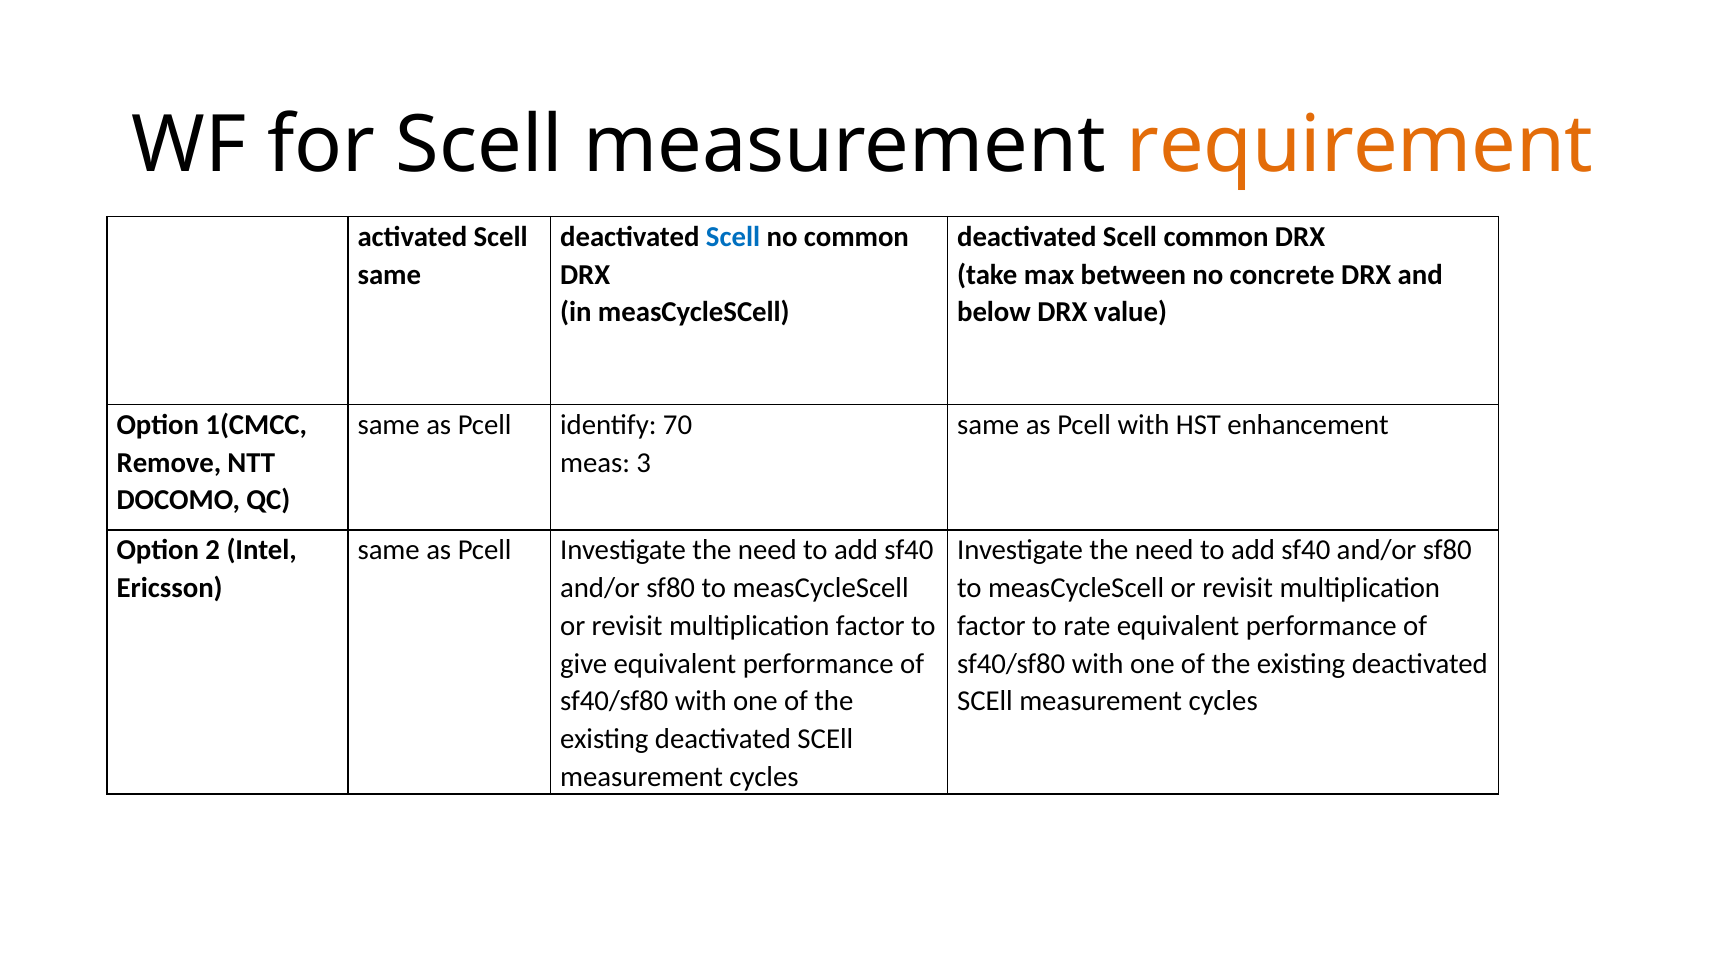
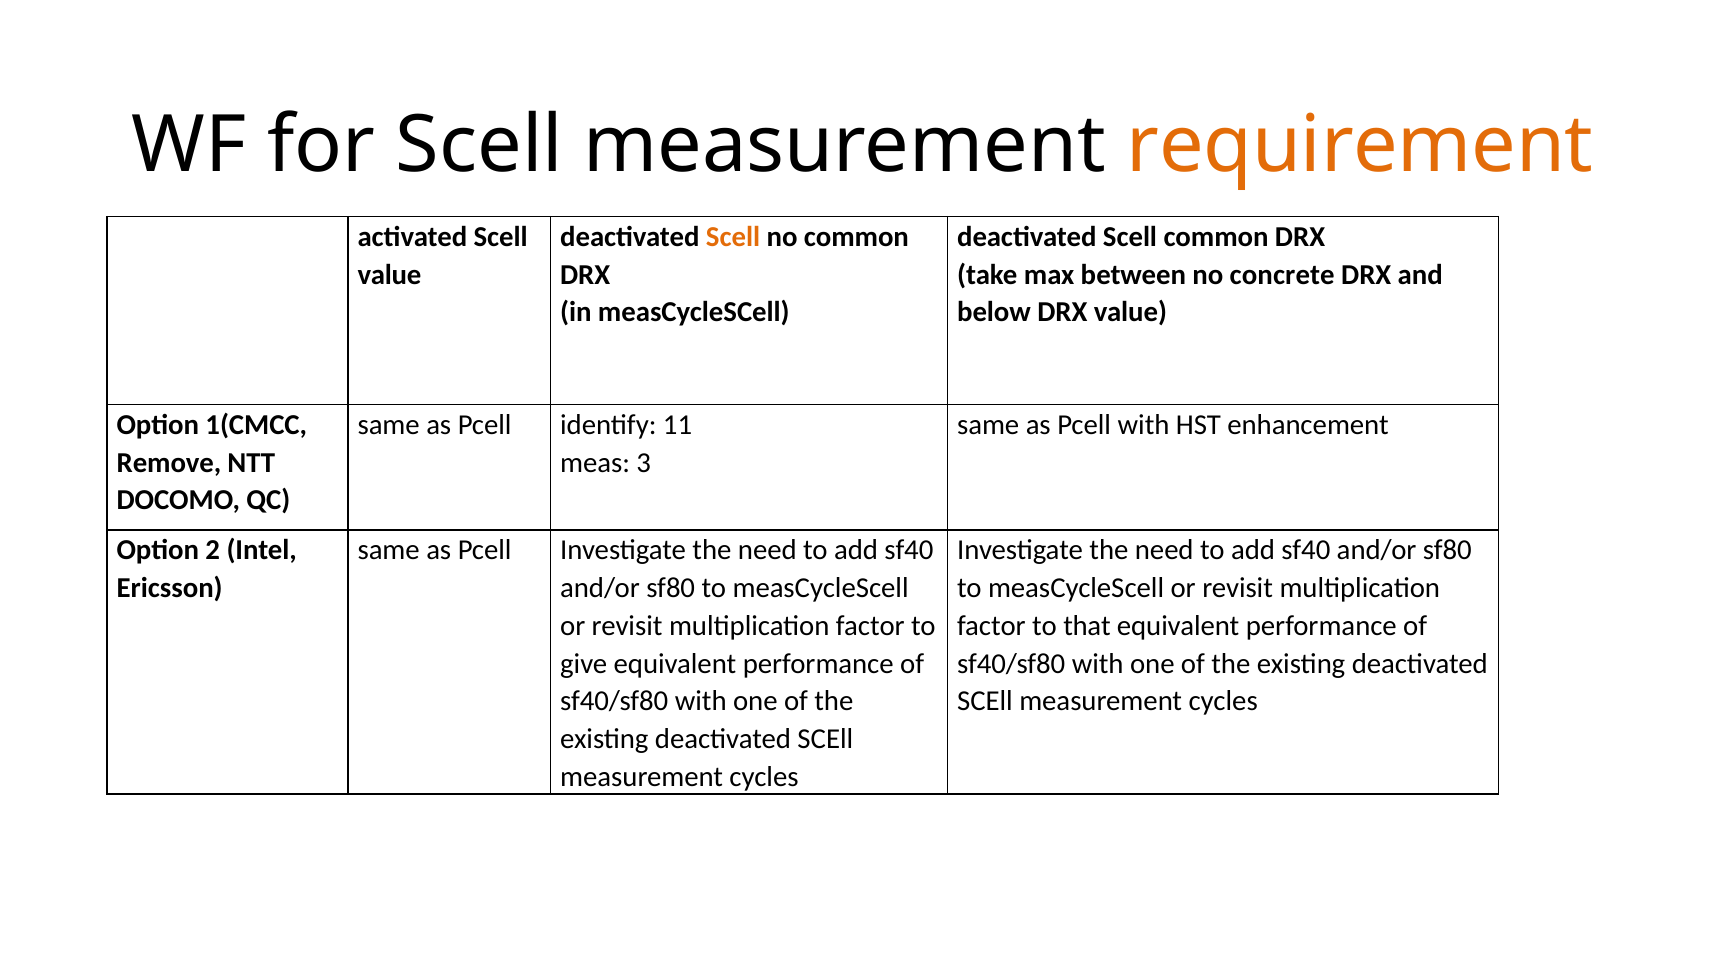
Scell at (733, 237) colour: blue -> orange
same at (389, 275): same -> value
70: 70 -> 11
rate: rate -> that
